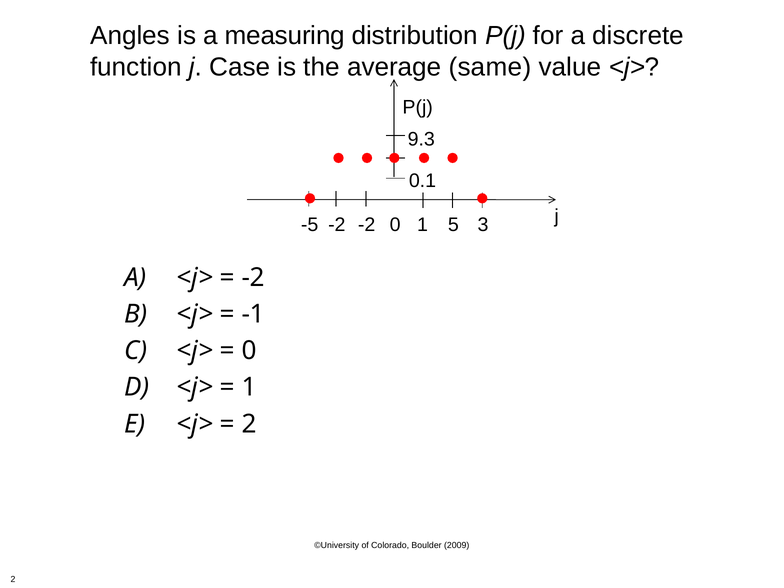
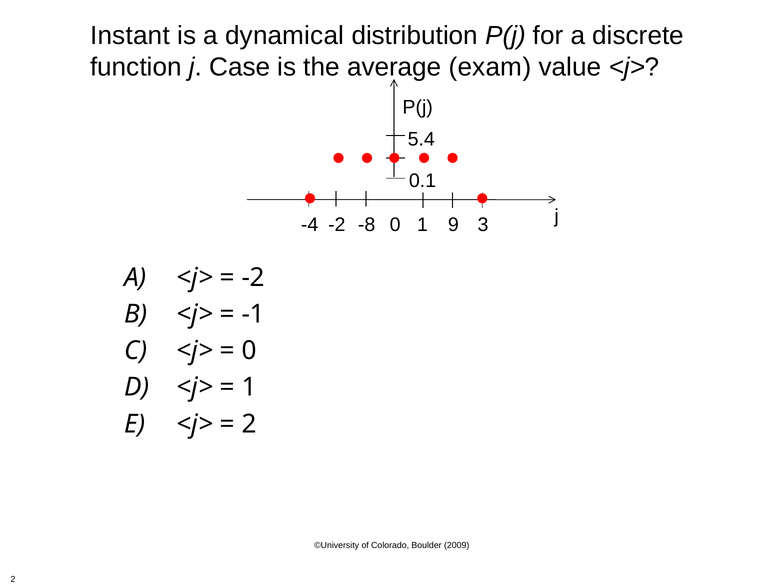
Angles: Angles -> Instant
measuring: measuring -> dynamical
same: same -> exam
9.3: 9.3 -> 5.4
-5: -5 -> -4
-2 at (367, 225): -2 -> -8
5: 5 -> 9
